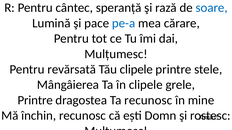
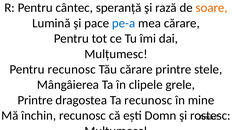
soare colour: blue -> orange
Pentru revărsată: revărsată -> recunosc
Tău clipele: clipele -> cărare
